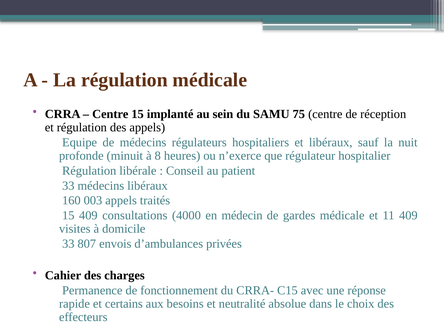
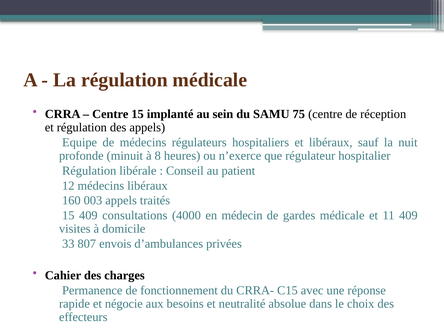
33 at (68, 186): 33 -> 12
certains: certains -> négocie
